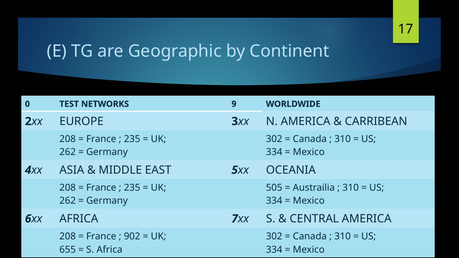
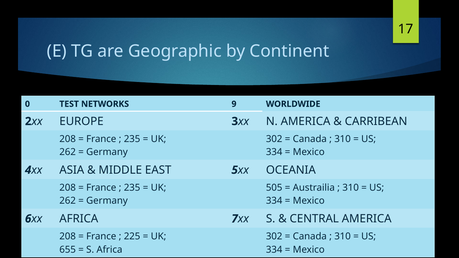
902: 902 -> 225
